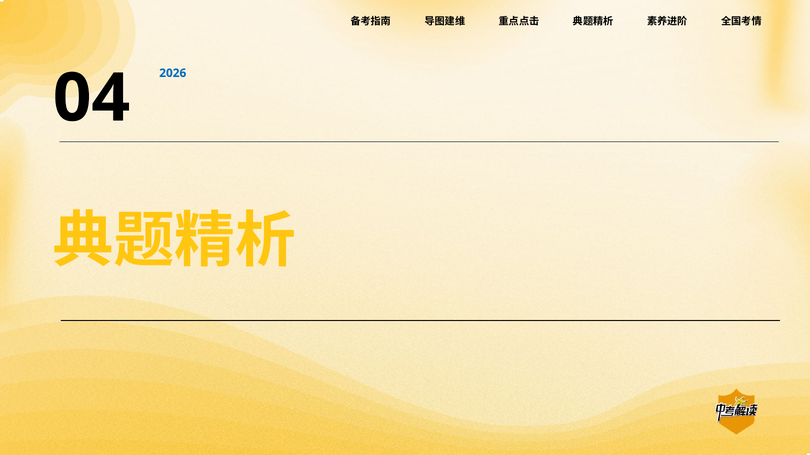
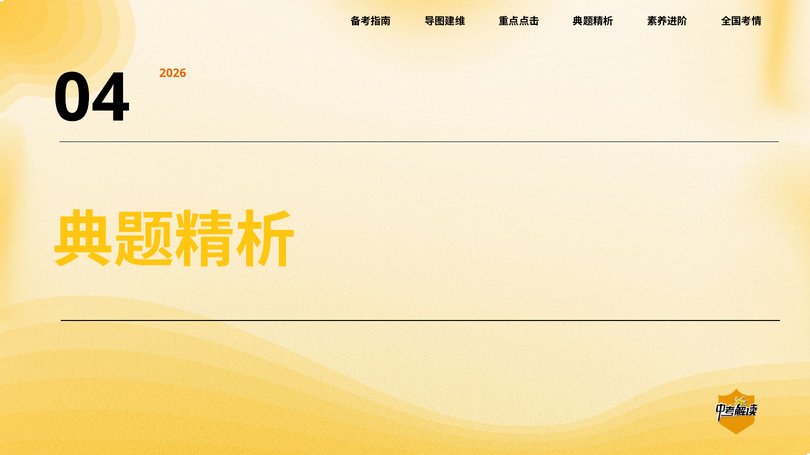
2026 colour: blue -> orange
